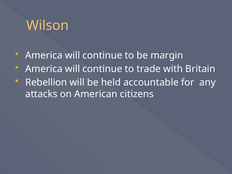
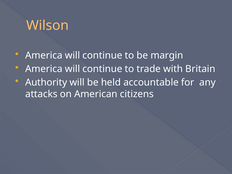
Rebellion: Rebellion -> Authority
